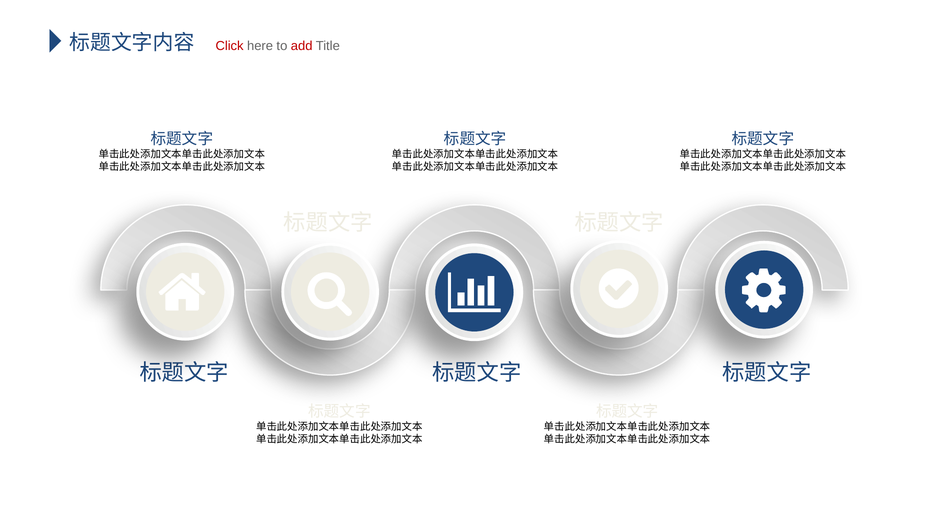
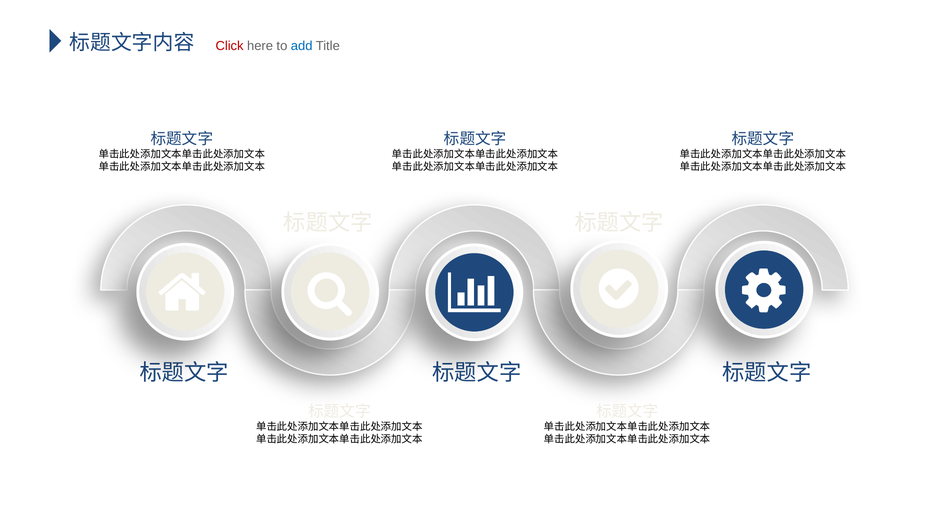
add colour: red -> blue
